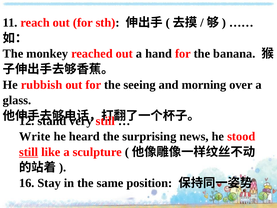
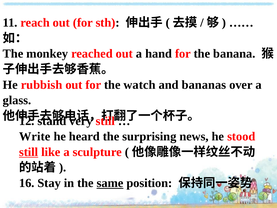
seeing: seeing -> watch
morning: morning -> bananas
same underline: none -> present
